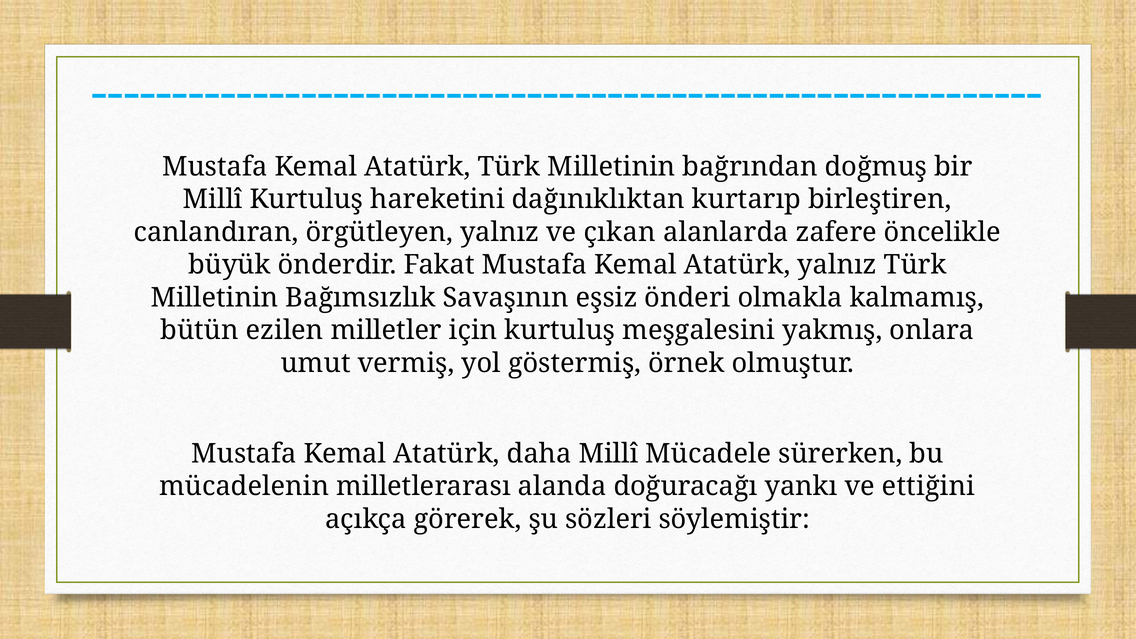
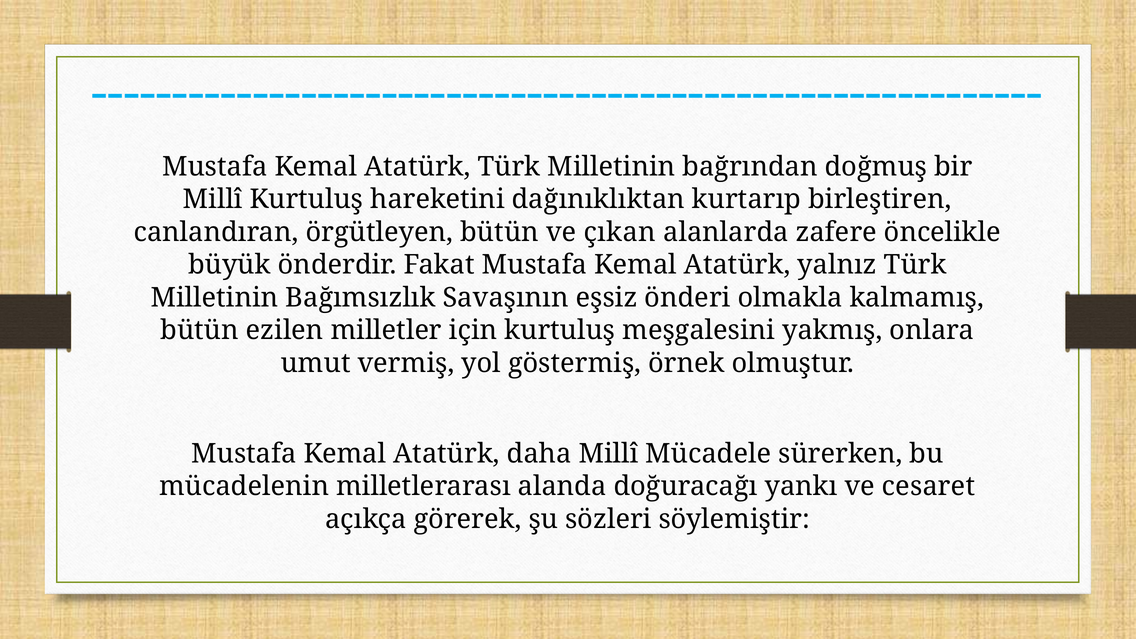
örgütleyen yalnız: yalnız -> bütün
ettiğini: ettiğini -> cesaret
